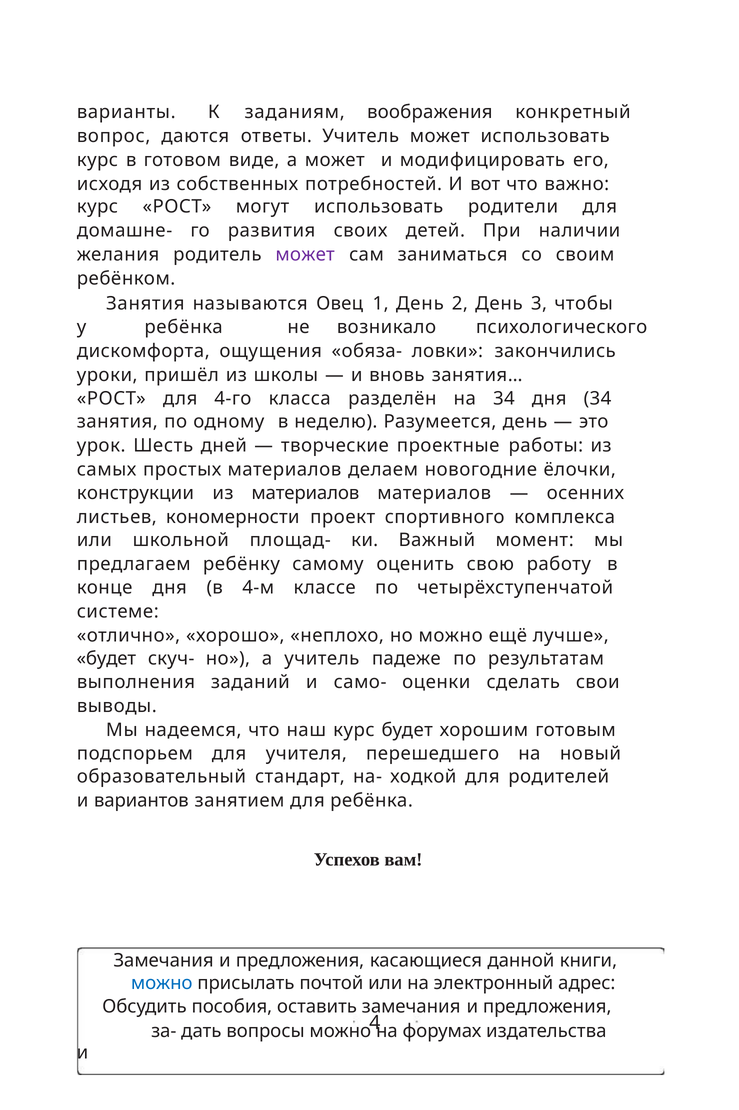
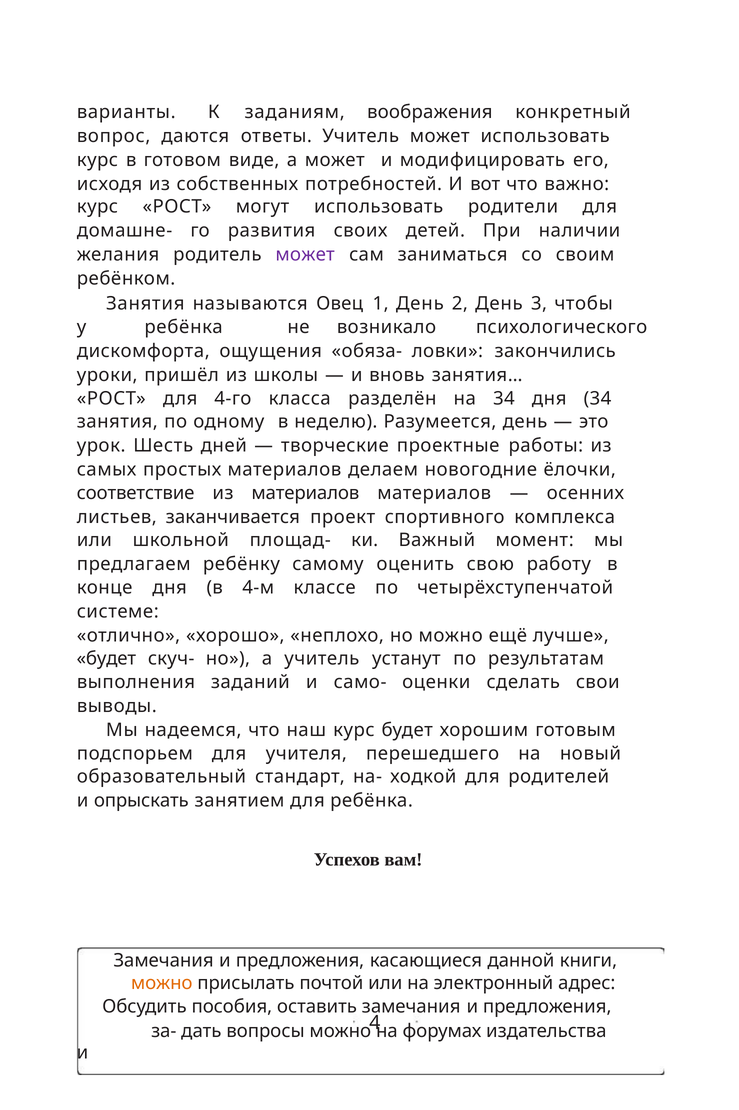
конструкции: конструкции -> соответствие
кономерности: кономерности -> заканчивается
падеже: падеже -> устанут
вариантов: вариантов -> опрыскать
можно at (162, 984) colour: blue -> orange
